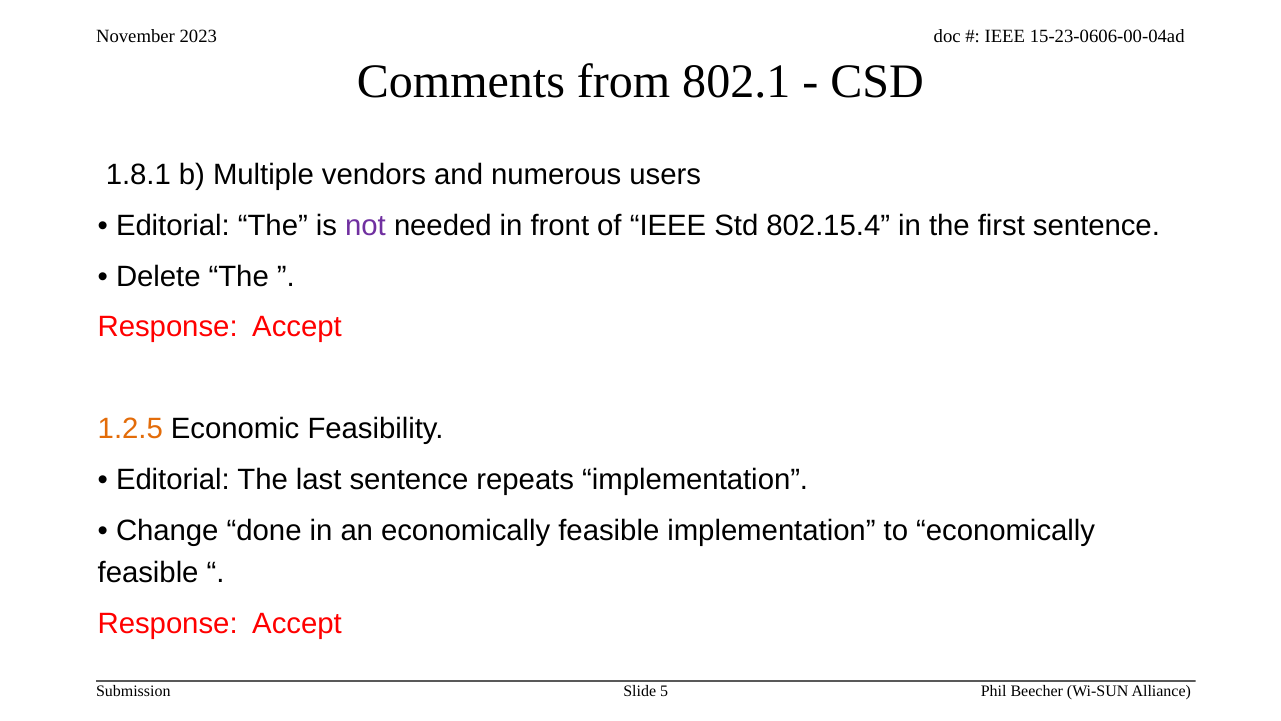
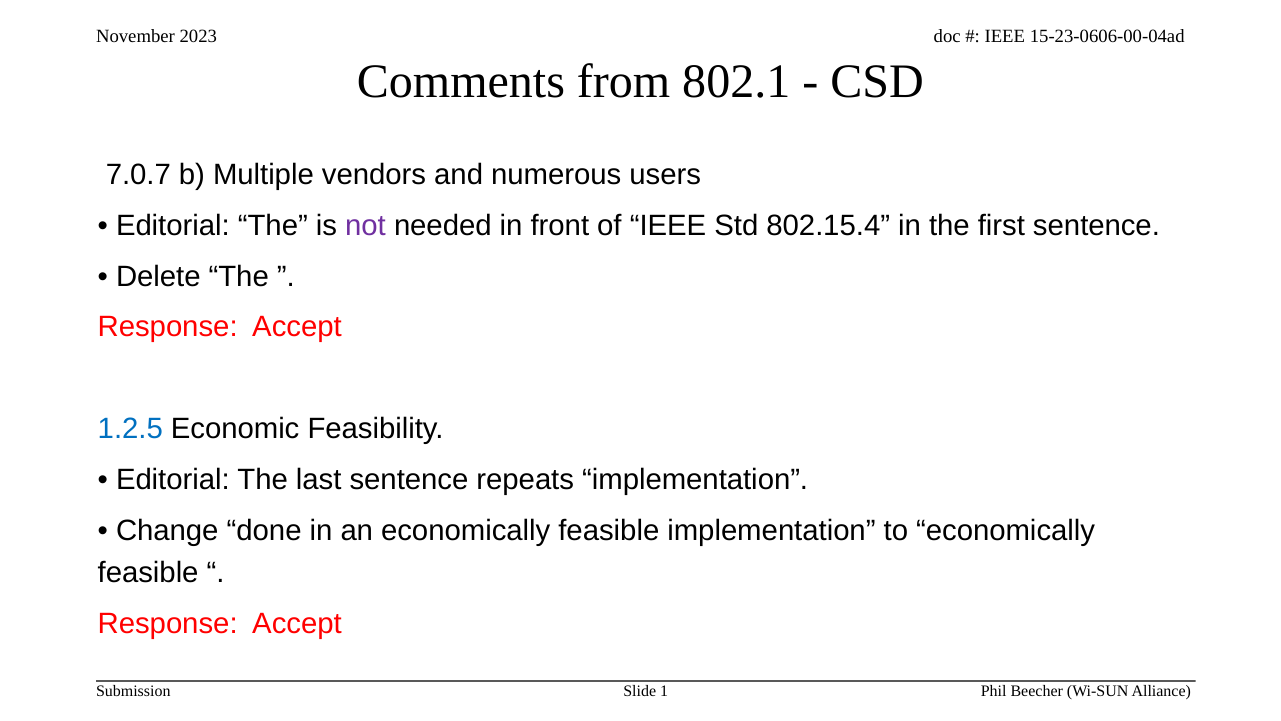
1.8.1: 1.8.1 -> 7.0.7
1.2.5 colour: orange -> blue
5: 5 -> 1
